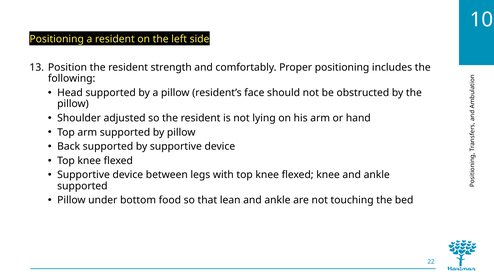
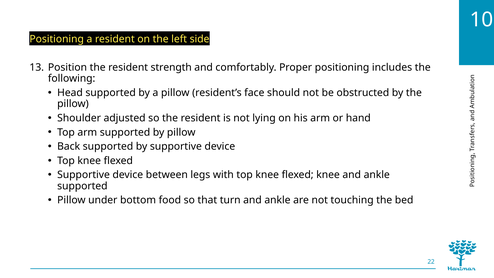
lean: lean -> turn
